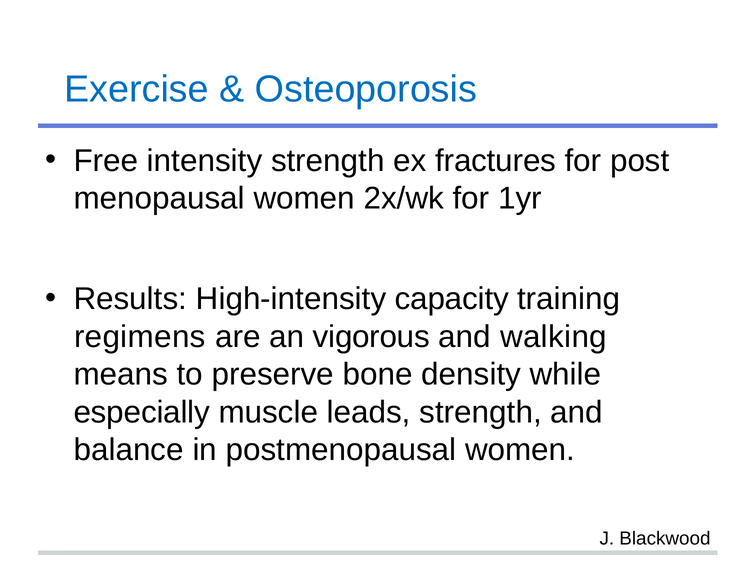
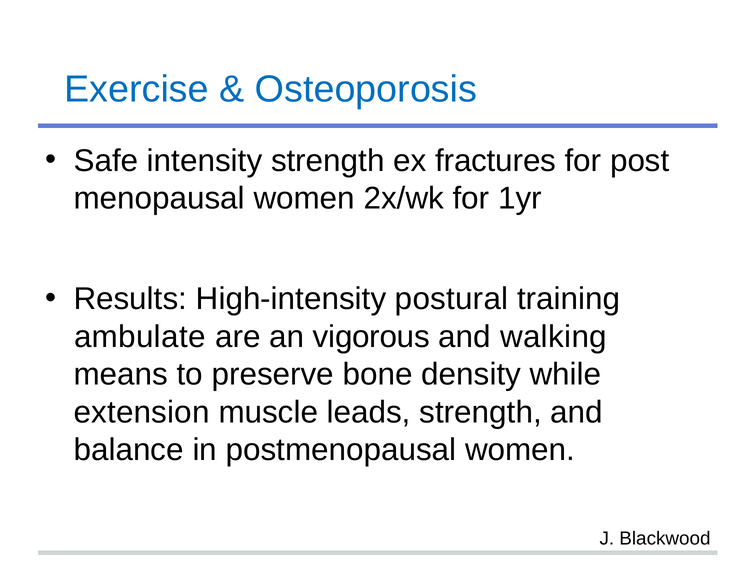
Free: Free -> Safe
capacity: capacity -> postural
regimens: regimens -> ambulate
especially: especially -> extension
